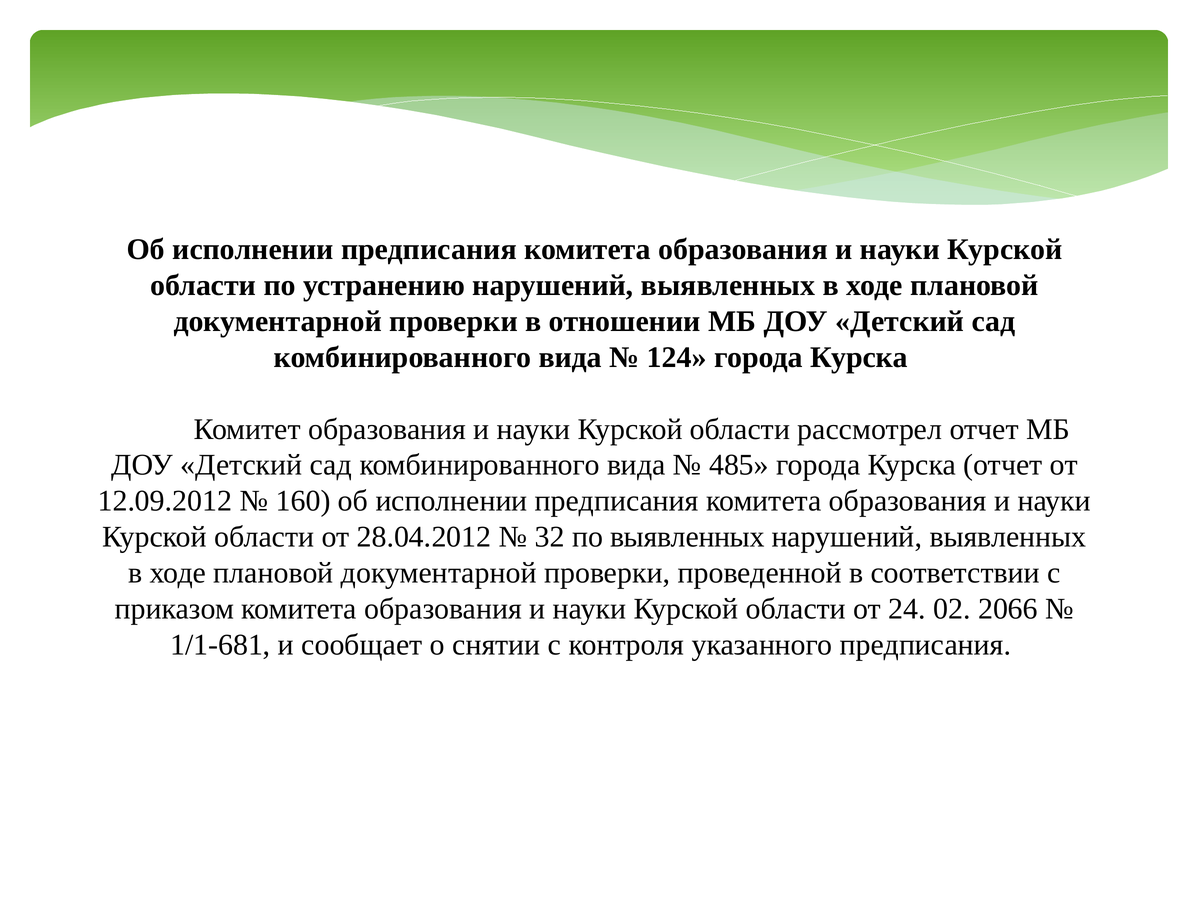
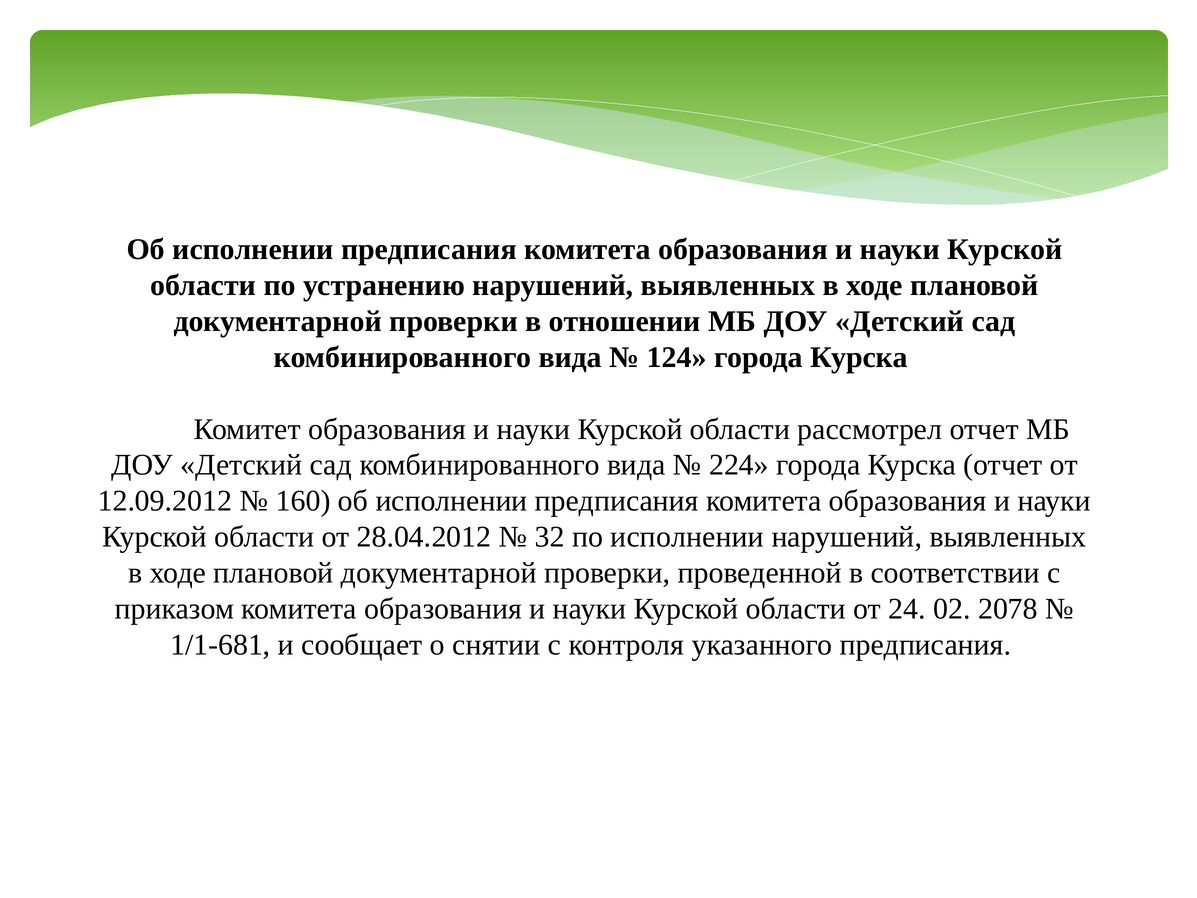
485: 485 -> 224
по выявленных: выявленных -> исполнении
2066: 2066 -> 2078
